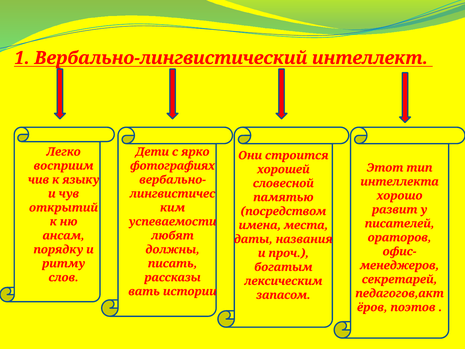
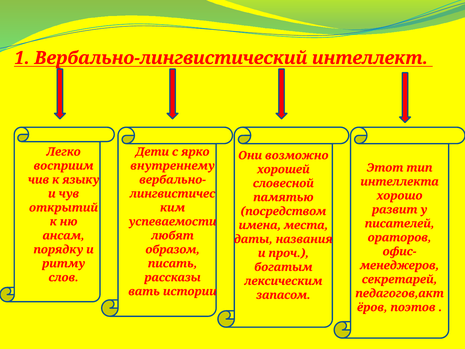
строится: строится -> возможно
фотографиях: фотографиях -> внутреннему
должны: должны -> образом
